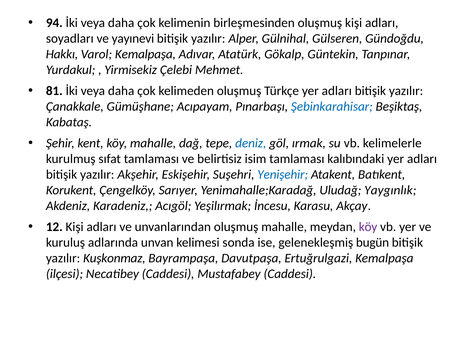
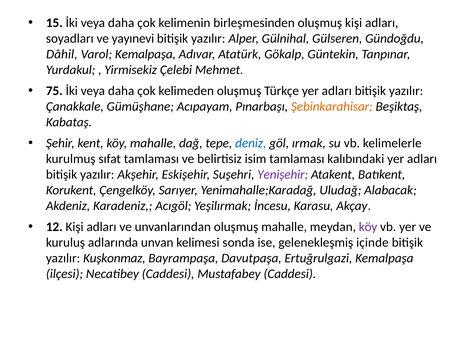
94: 94 -> 15
Hakkı: Hakkı -> Dâhil
81: 81 -> 75
Şebinkarahisar colour: blue -> orange
Yenişehir colour: blue -> purple
Yaygınlık: Yaygınlık -> Alabacak
bugün: bugün -> içinde
